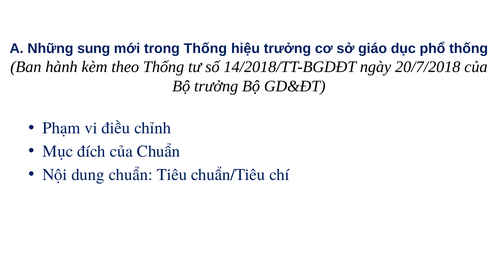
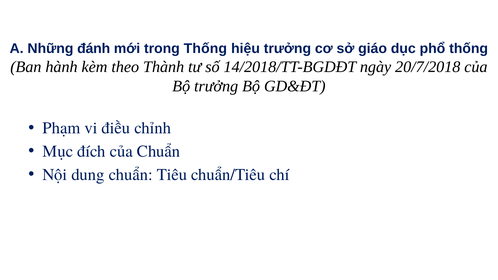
sung: sung -> đánh
theo Thống: Thống -> Thành
